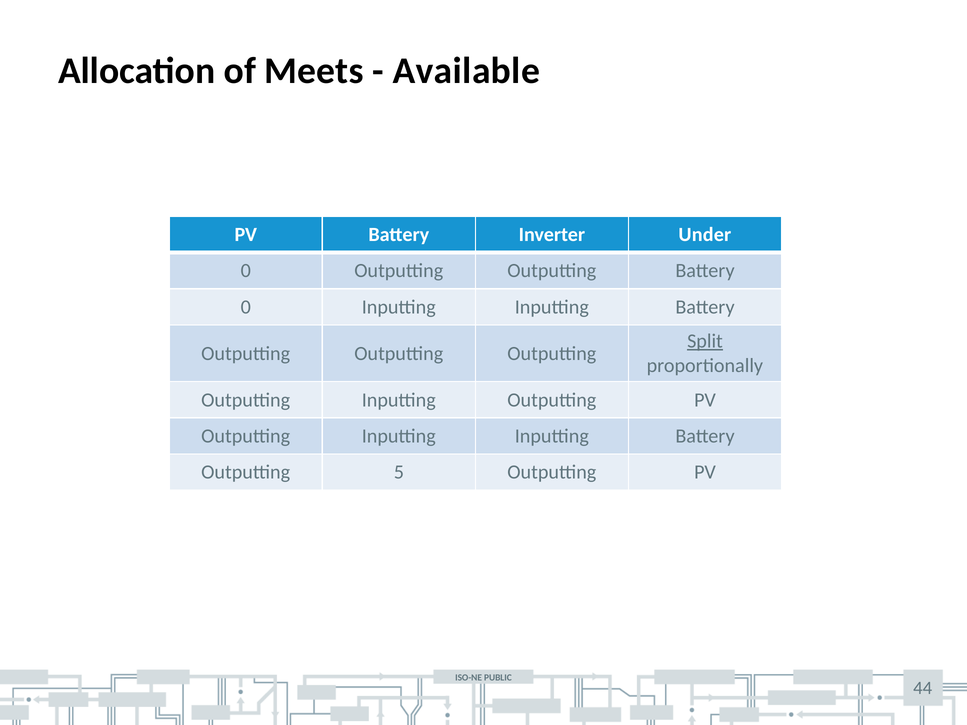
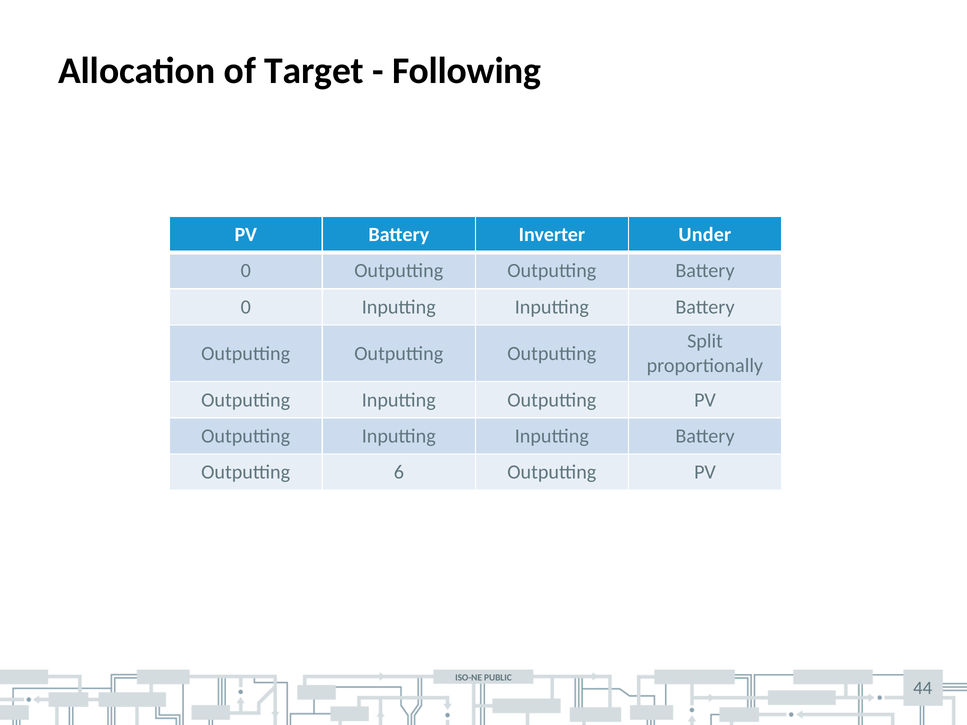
Meets: Meets -> Target
Available: Available -> Following
Split underline: present -> none
5: 5 -> 6
